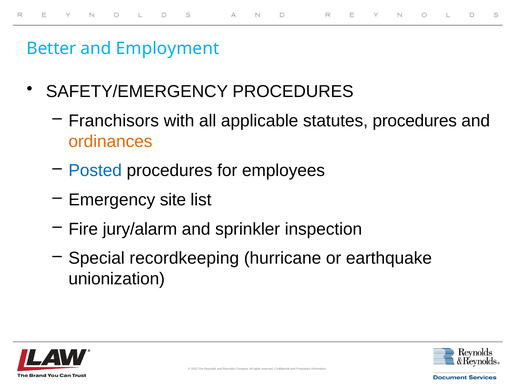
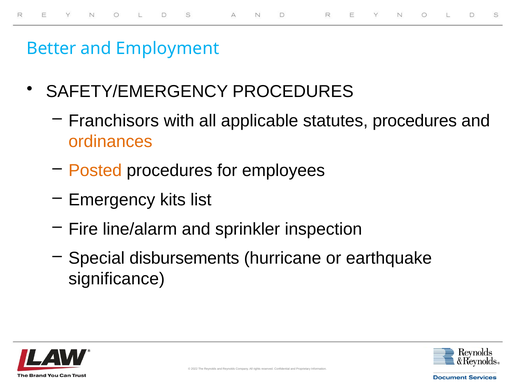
Posted colour: blue -> orange
site: site -> kits
jury/alarm: jury/alarm -> line/alarm
recordkeeping: recordkeeping -> disbursements
unionization: unionization -> significance
